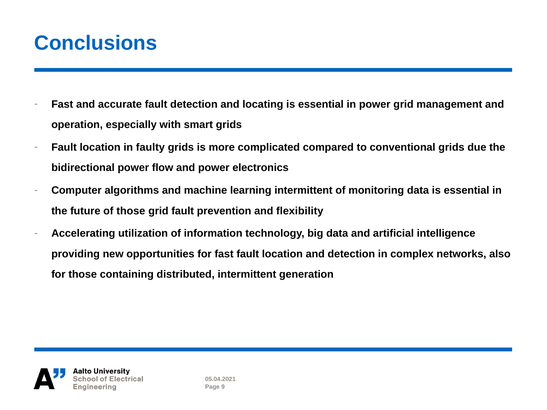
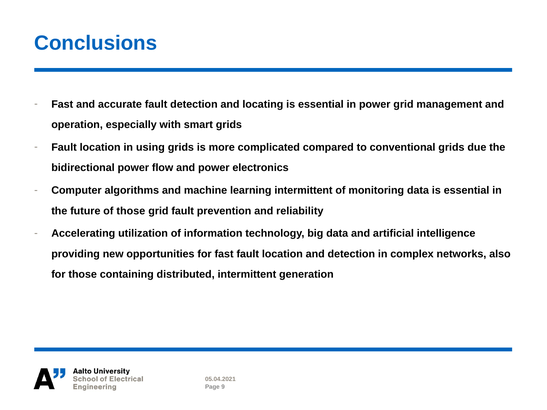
faulty: faulty -> using
flexibility: flexibility -> reliability
